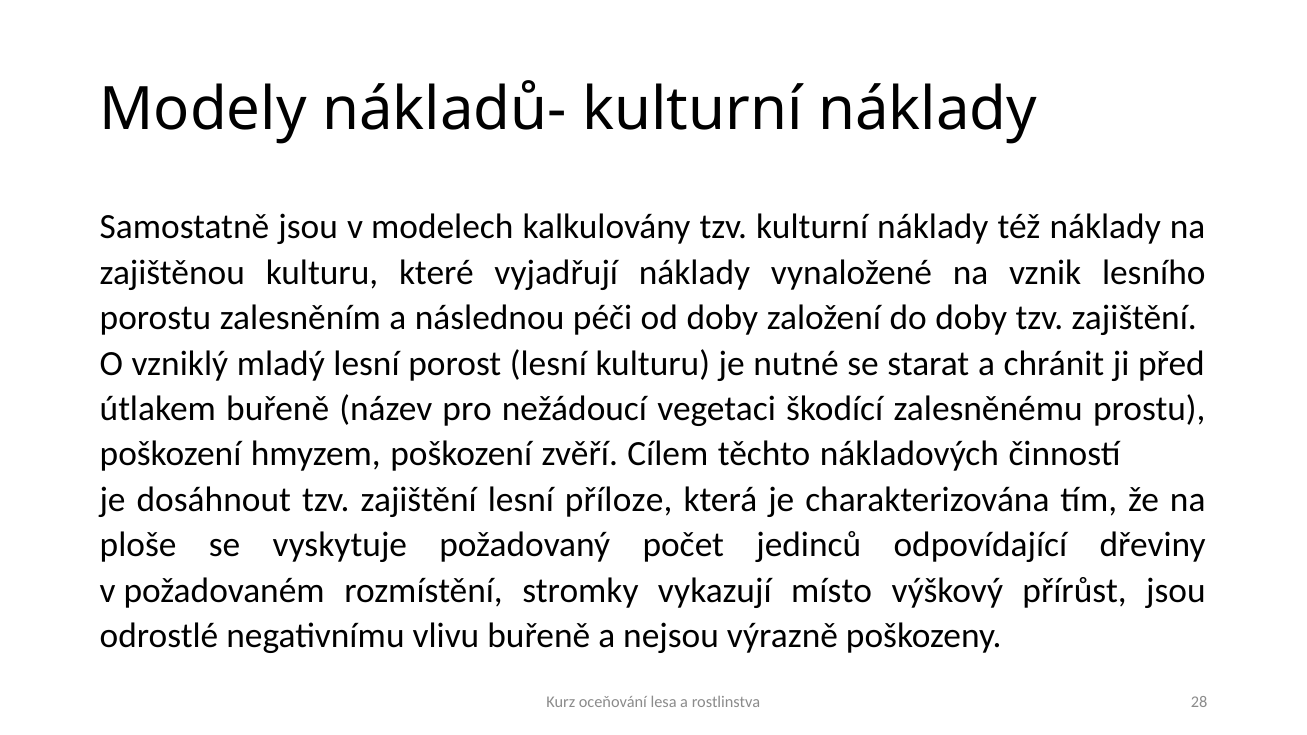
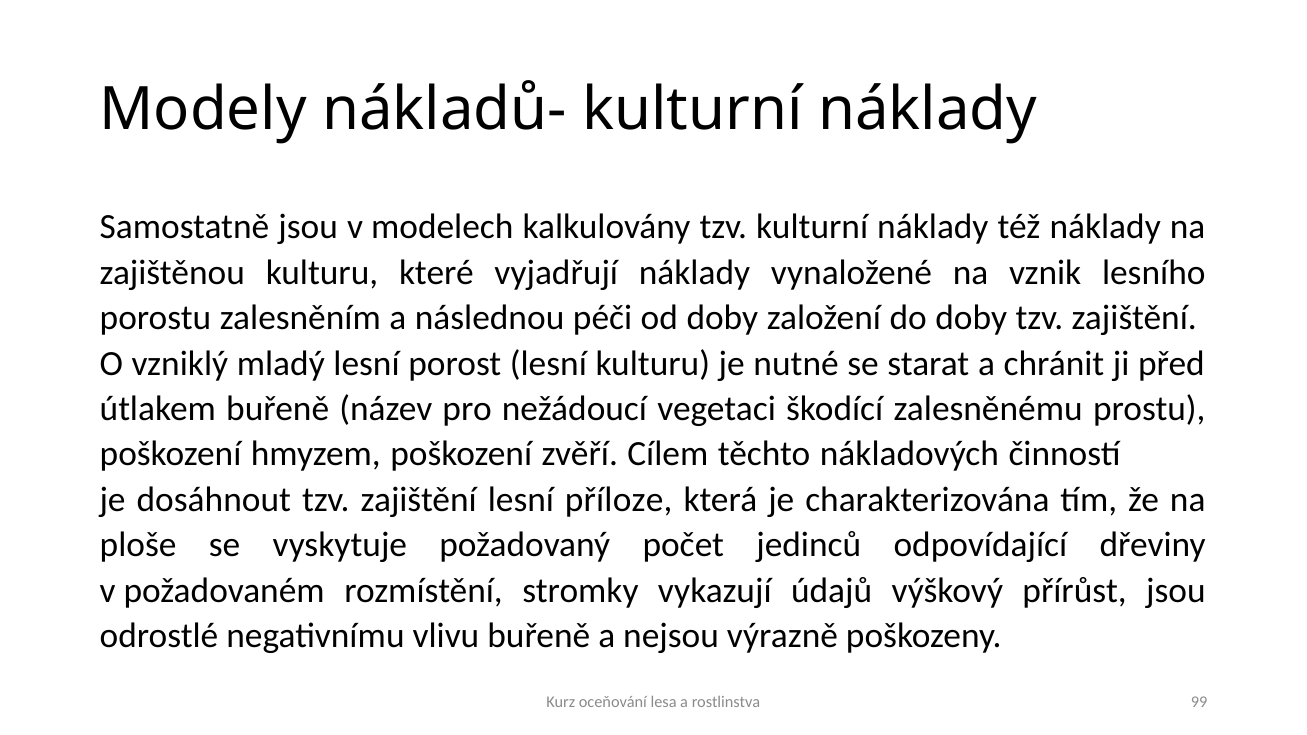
místo: místo -> údajů
28: 28 -> 99
